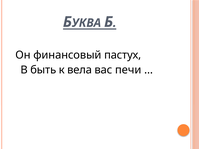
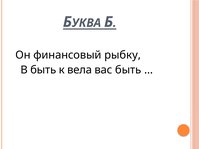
пастух: пастух -> рыбку
вас печи: печи -> быть
